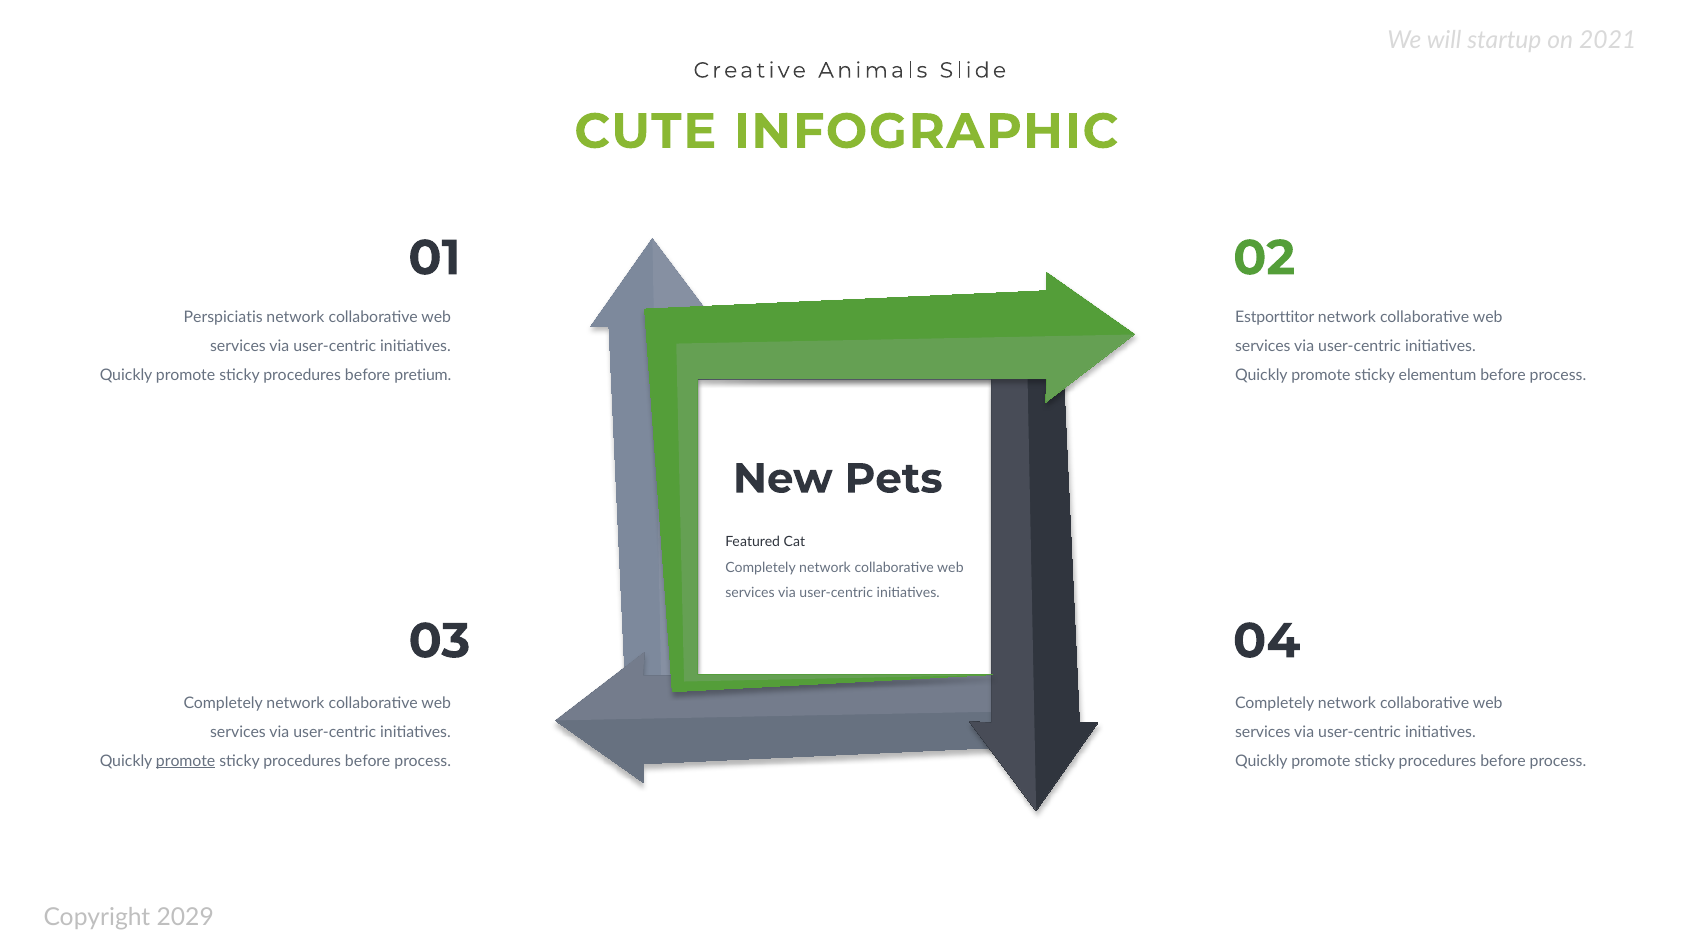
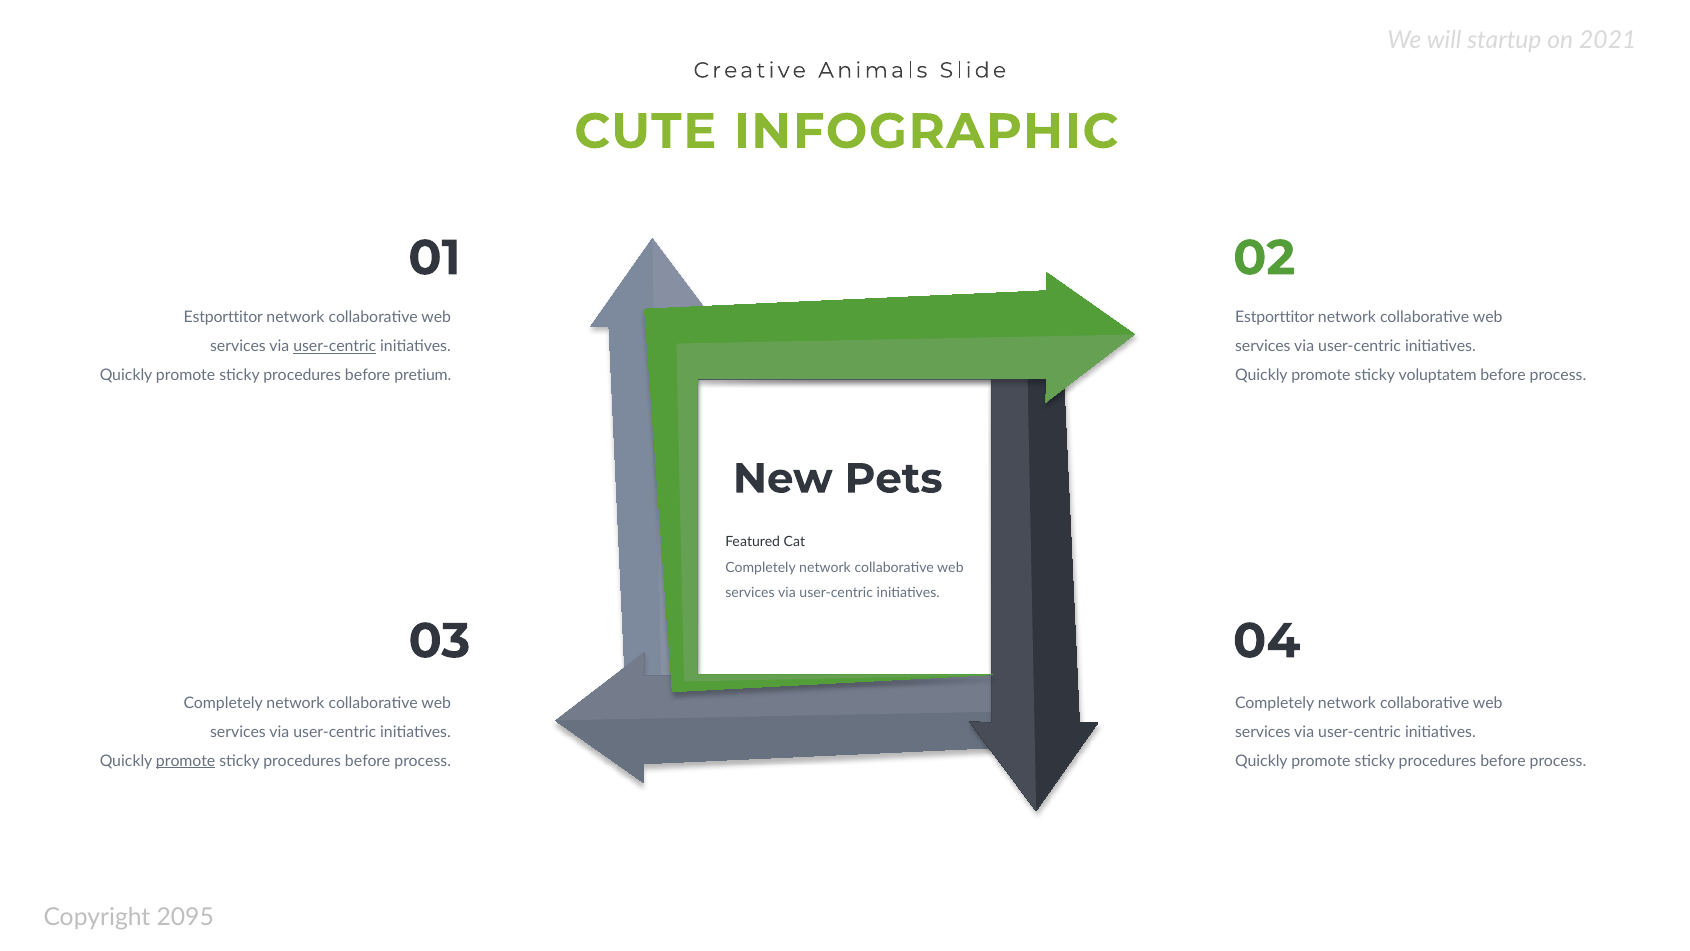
Perspiciatis at (223, 318): Perspiciatis -> Estporttitor
user-centric at (335, 346) underline: none -> present
elementum: elementum -> voluptatem
2029: 2029 -> 2095
